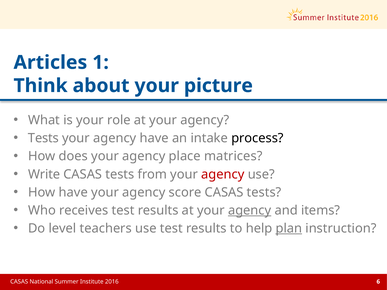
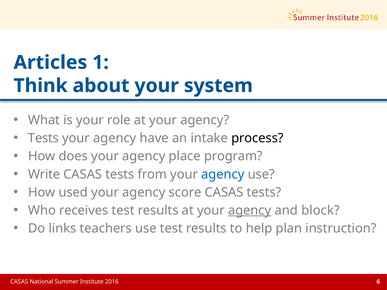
picture: picture -> system
matrices: matrices -> program
agency at (223, 174) colour: red -> blue
How have: have -> used
items: items -> block
level: level -> links
plan underline: present -> none
